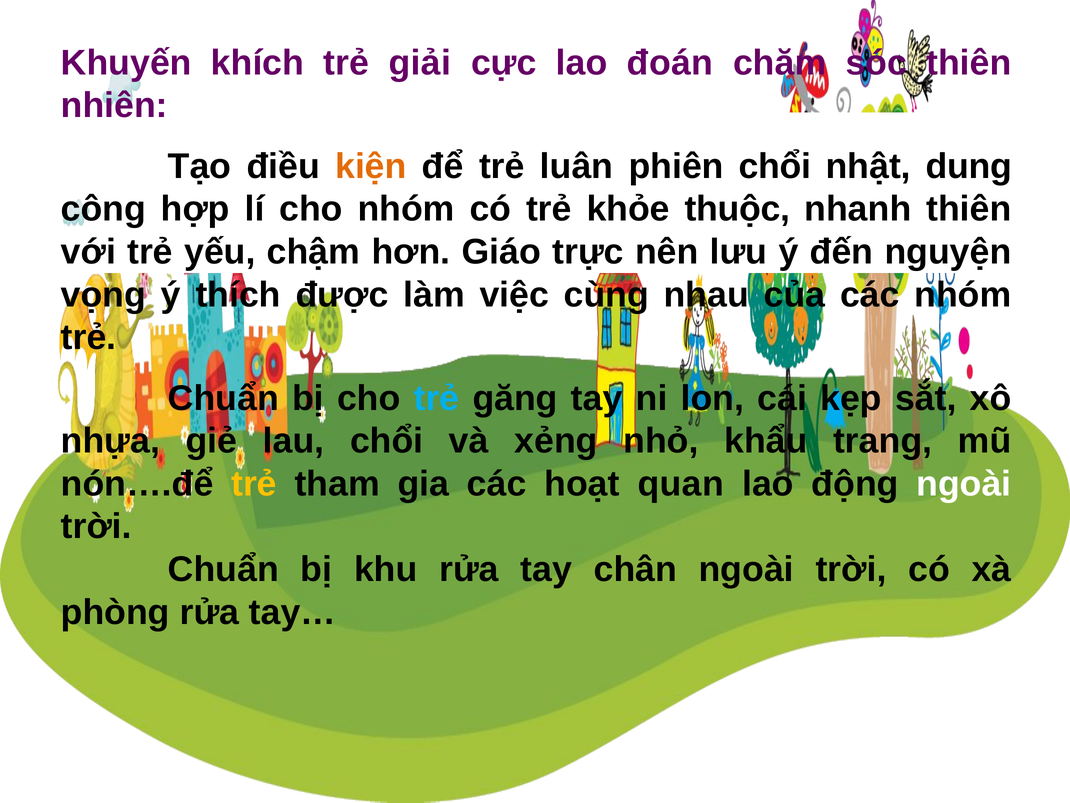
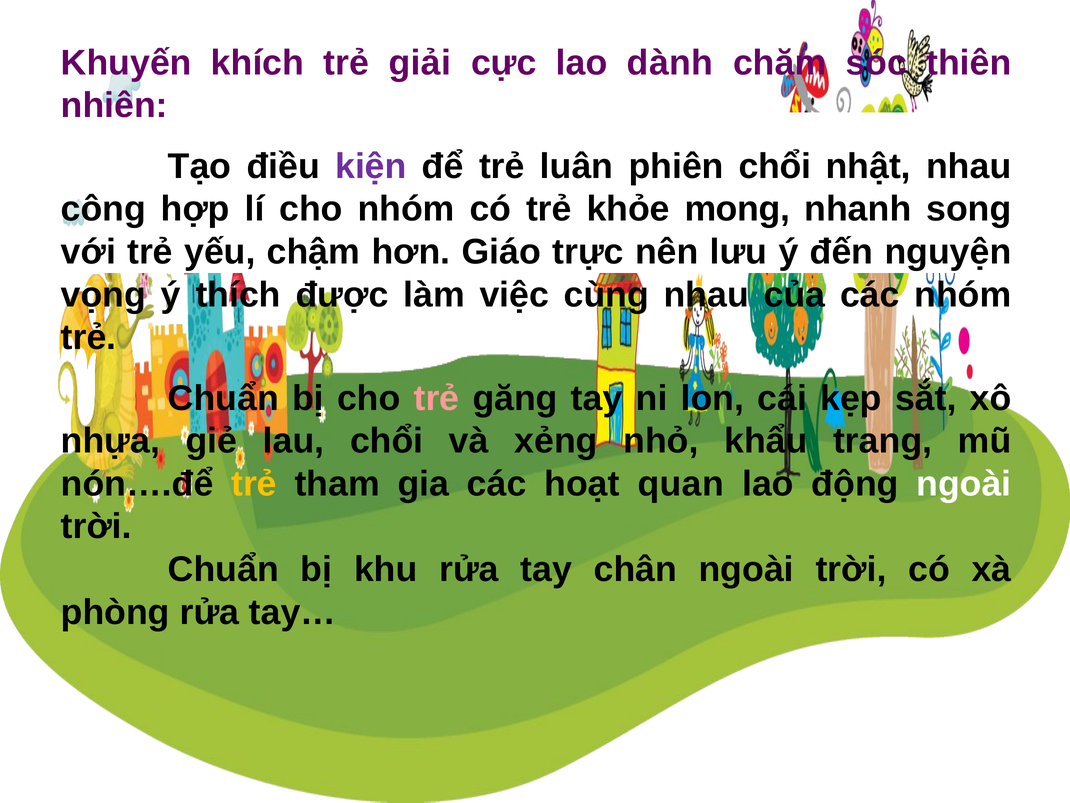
đoán: đoán -> dành
kiện colour: orange -> purple
nhật dung: dung -> nhau
thuộc: thuộc -> mong
nhanh thiên: thiên -> song
trẻ at (437, 398) colour: light blue -> pink
